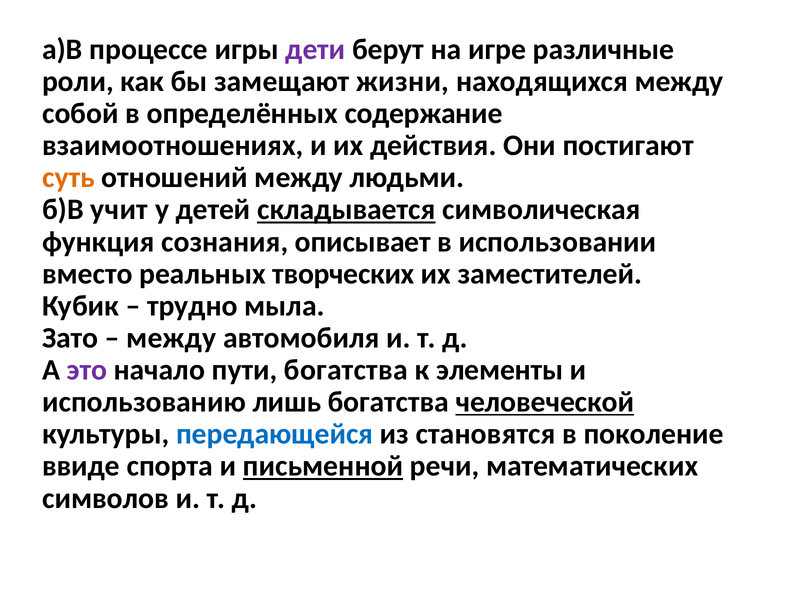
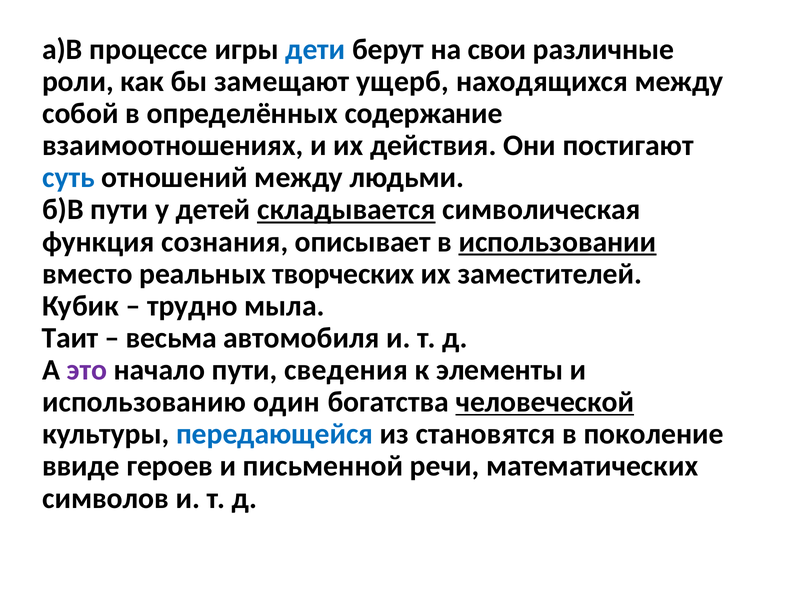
дети colour: purple -> blue
игре: игре -> свои
жизни: жизни -> ущерб
суть colour: orange -> blue
б)В учит: учит -> пути
использовании underline: none -> present
Зато: Зато -> Таит
между at (171, 338): между -> весьма
пути богатства: богатства -> сведения
лишь: лишь -> один
спорта: спорта -> героев
письменной underline: present -> none
